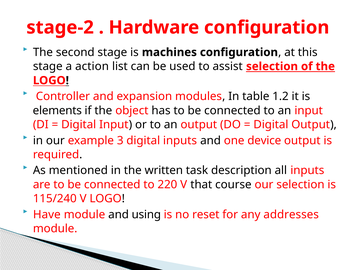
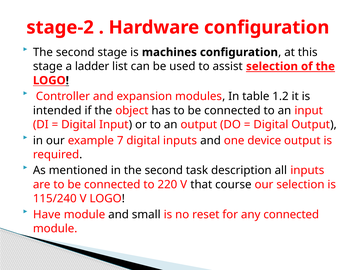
action: action -> ladder
elements: elements -> intended
3: 3 -> 7
in the written: written -> second
using: using -> small
any addresses: addresses -> connected
